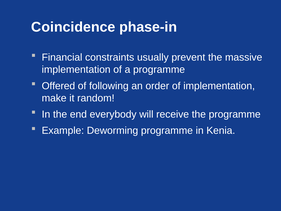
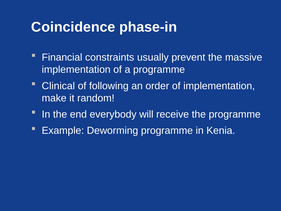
Offered: Offered -> Clinical
